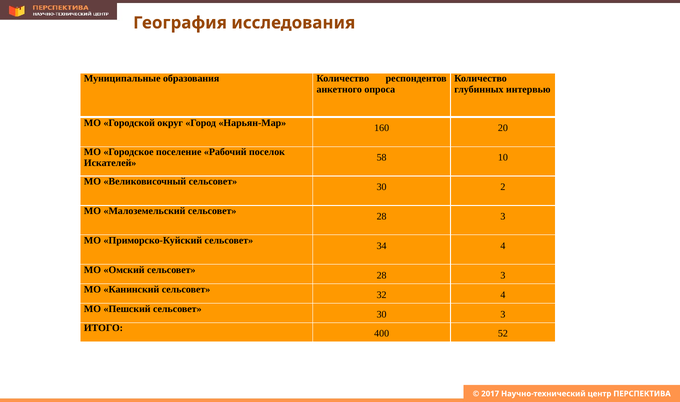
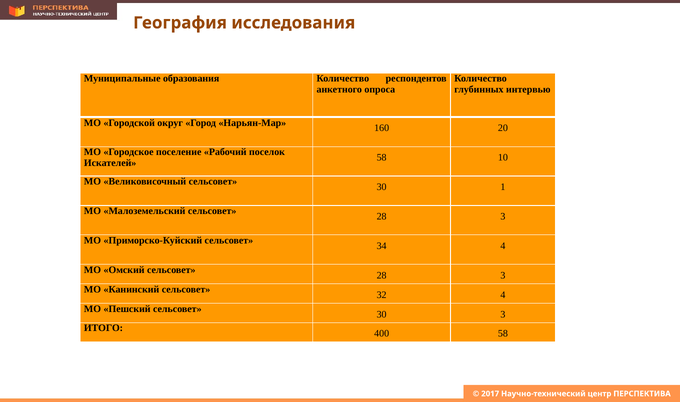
2: 2 -> 1
400 52: 52 -> 58
